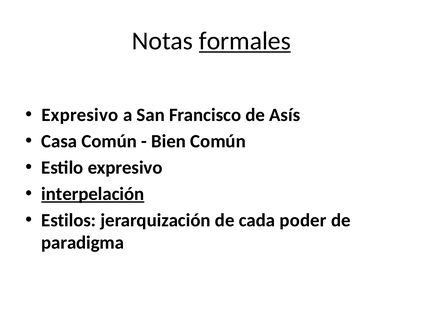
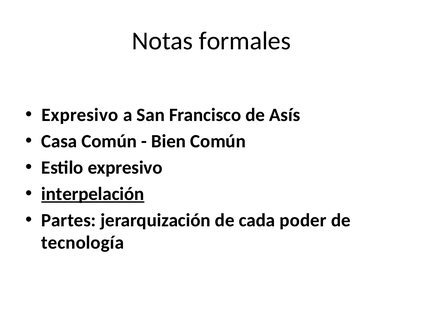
formales underline: present -> none
Estilos: Estilos -> Partes
paradigma: paradigma -> tecnología
